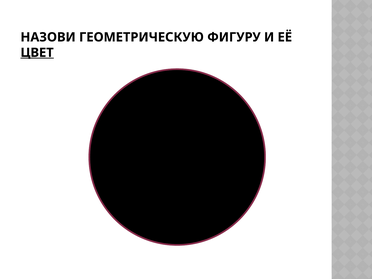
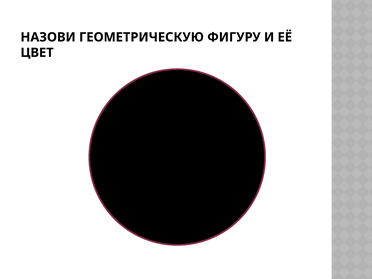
ЦВЕТ underline: present -> none
